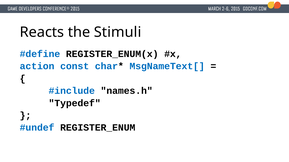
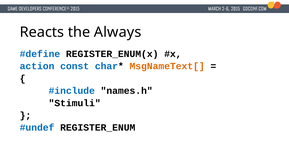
Stimuli: Stimuli -> Always
MsgNameText[ colour: blue -> orange
Typedef: Typedef -> Stimuli
